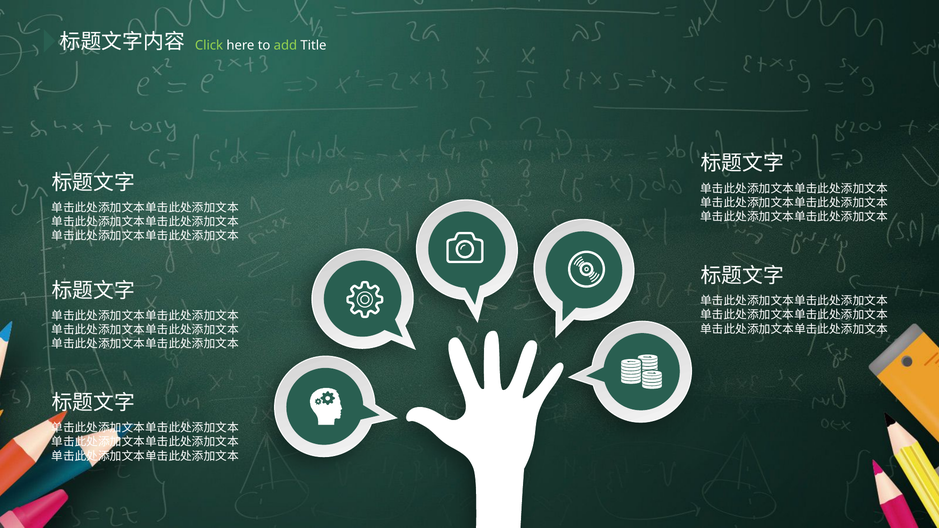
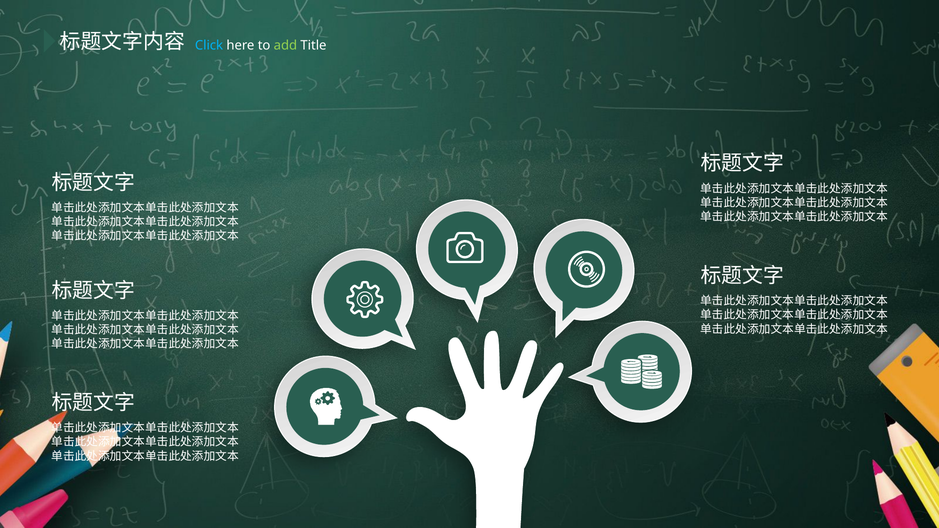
Click colour: light green -> light blue
